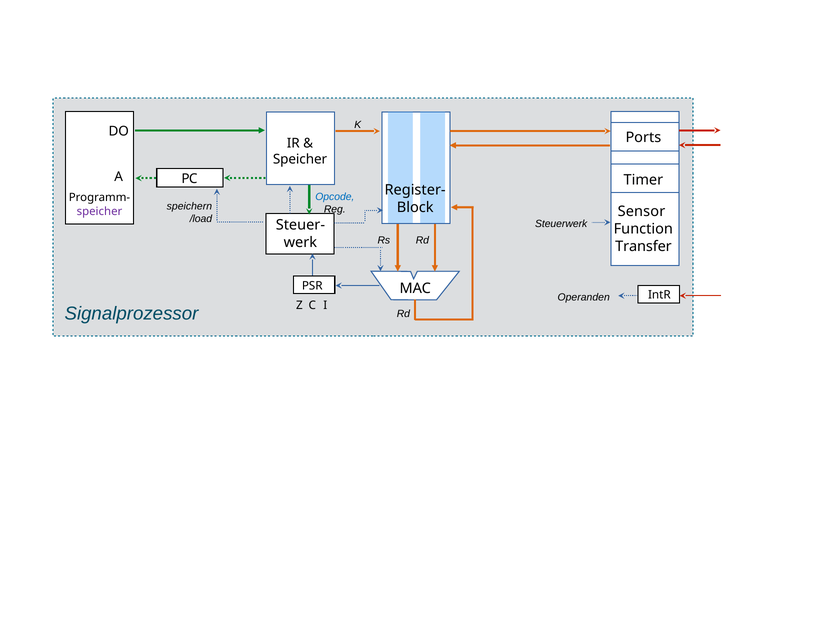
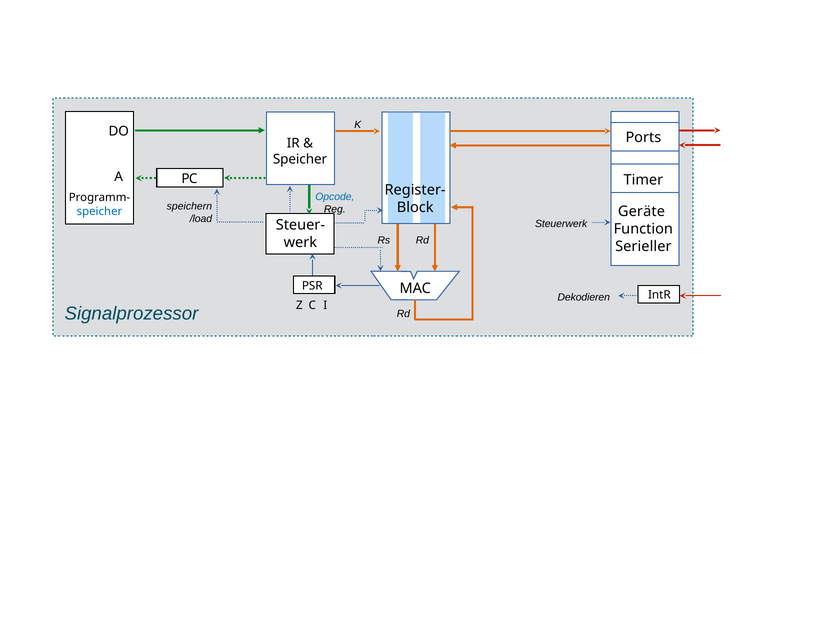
Sensor: Sensor -> Geräte
speicher at (99, 211) colour: purple -> blue
Transfer: Transfer -> Serieller
Operanden: Operanden -> Dekodieren
